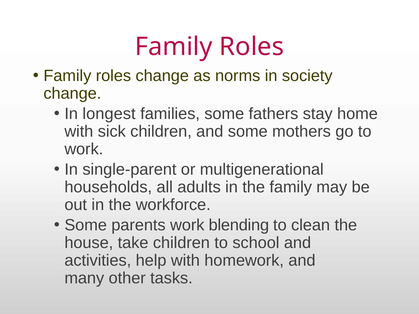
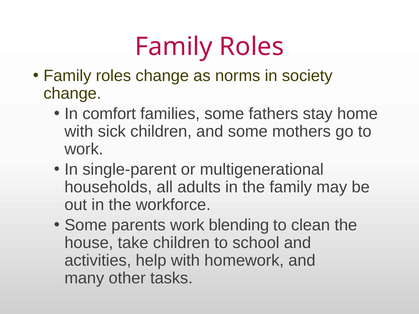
longest: longest -> comfort
